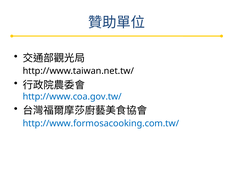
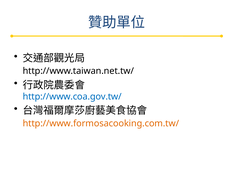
http://www.formosacooking.com.tw/ colour: blue -> orange
